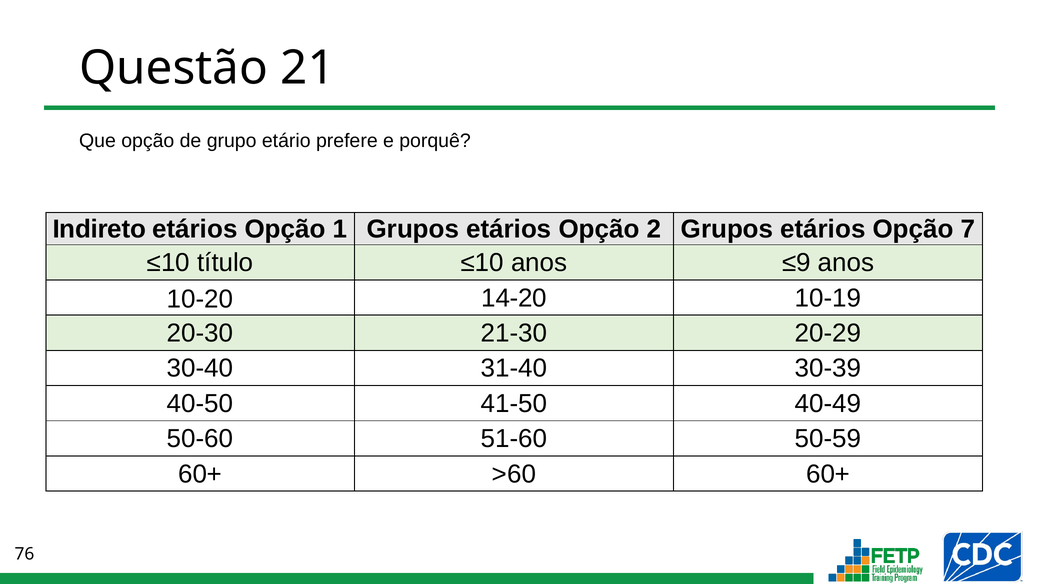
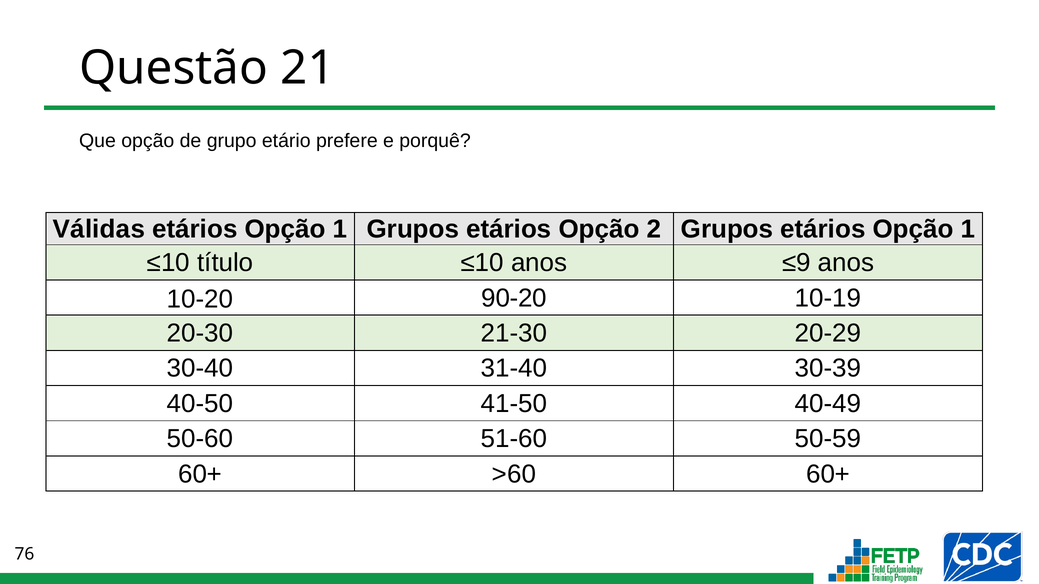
Indireto: Indireto -> Válidas
Grupos etários Opção 7: 7 -> 1
14-20: 14-20 -> 90-20
